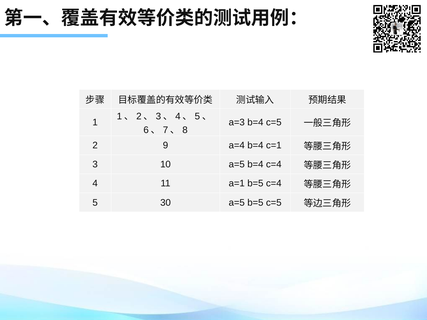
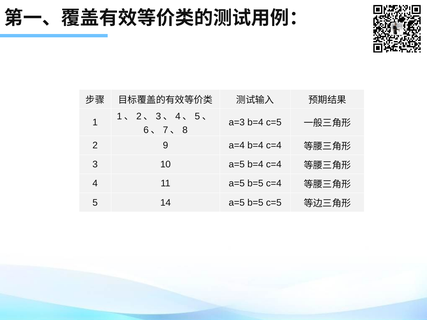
a=4 b=4 c=1: c=1 -> c=4
11 a=1: a=1 -> a=5
30: 30 -> 14
